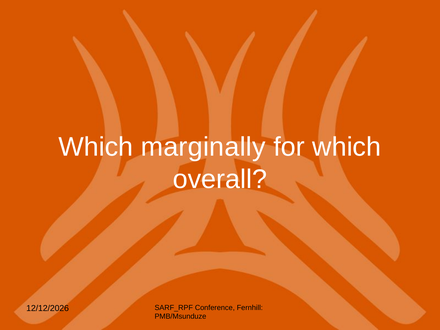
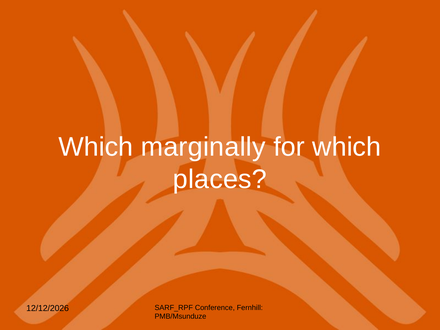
overall: overall -> places
